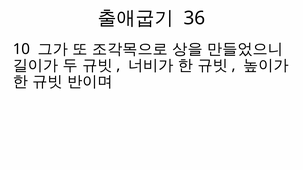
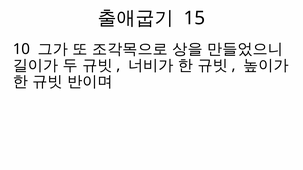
36: 36 -> 15
